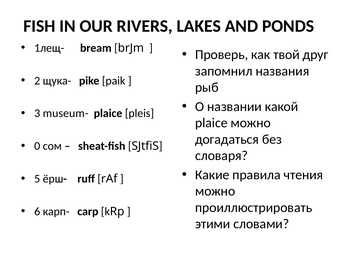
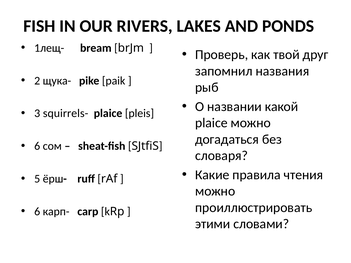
museum-: museum- -> squirrels-
0 at (37, 146): 0 -> 6
